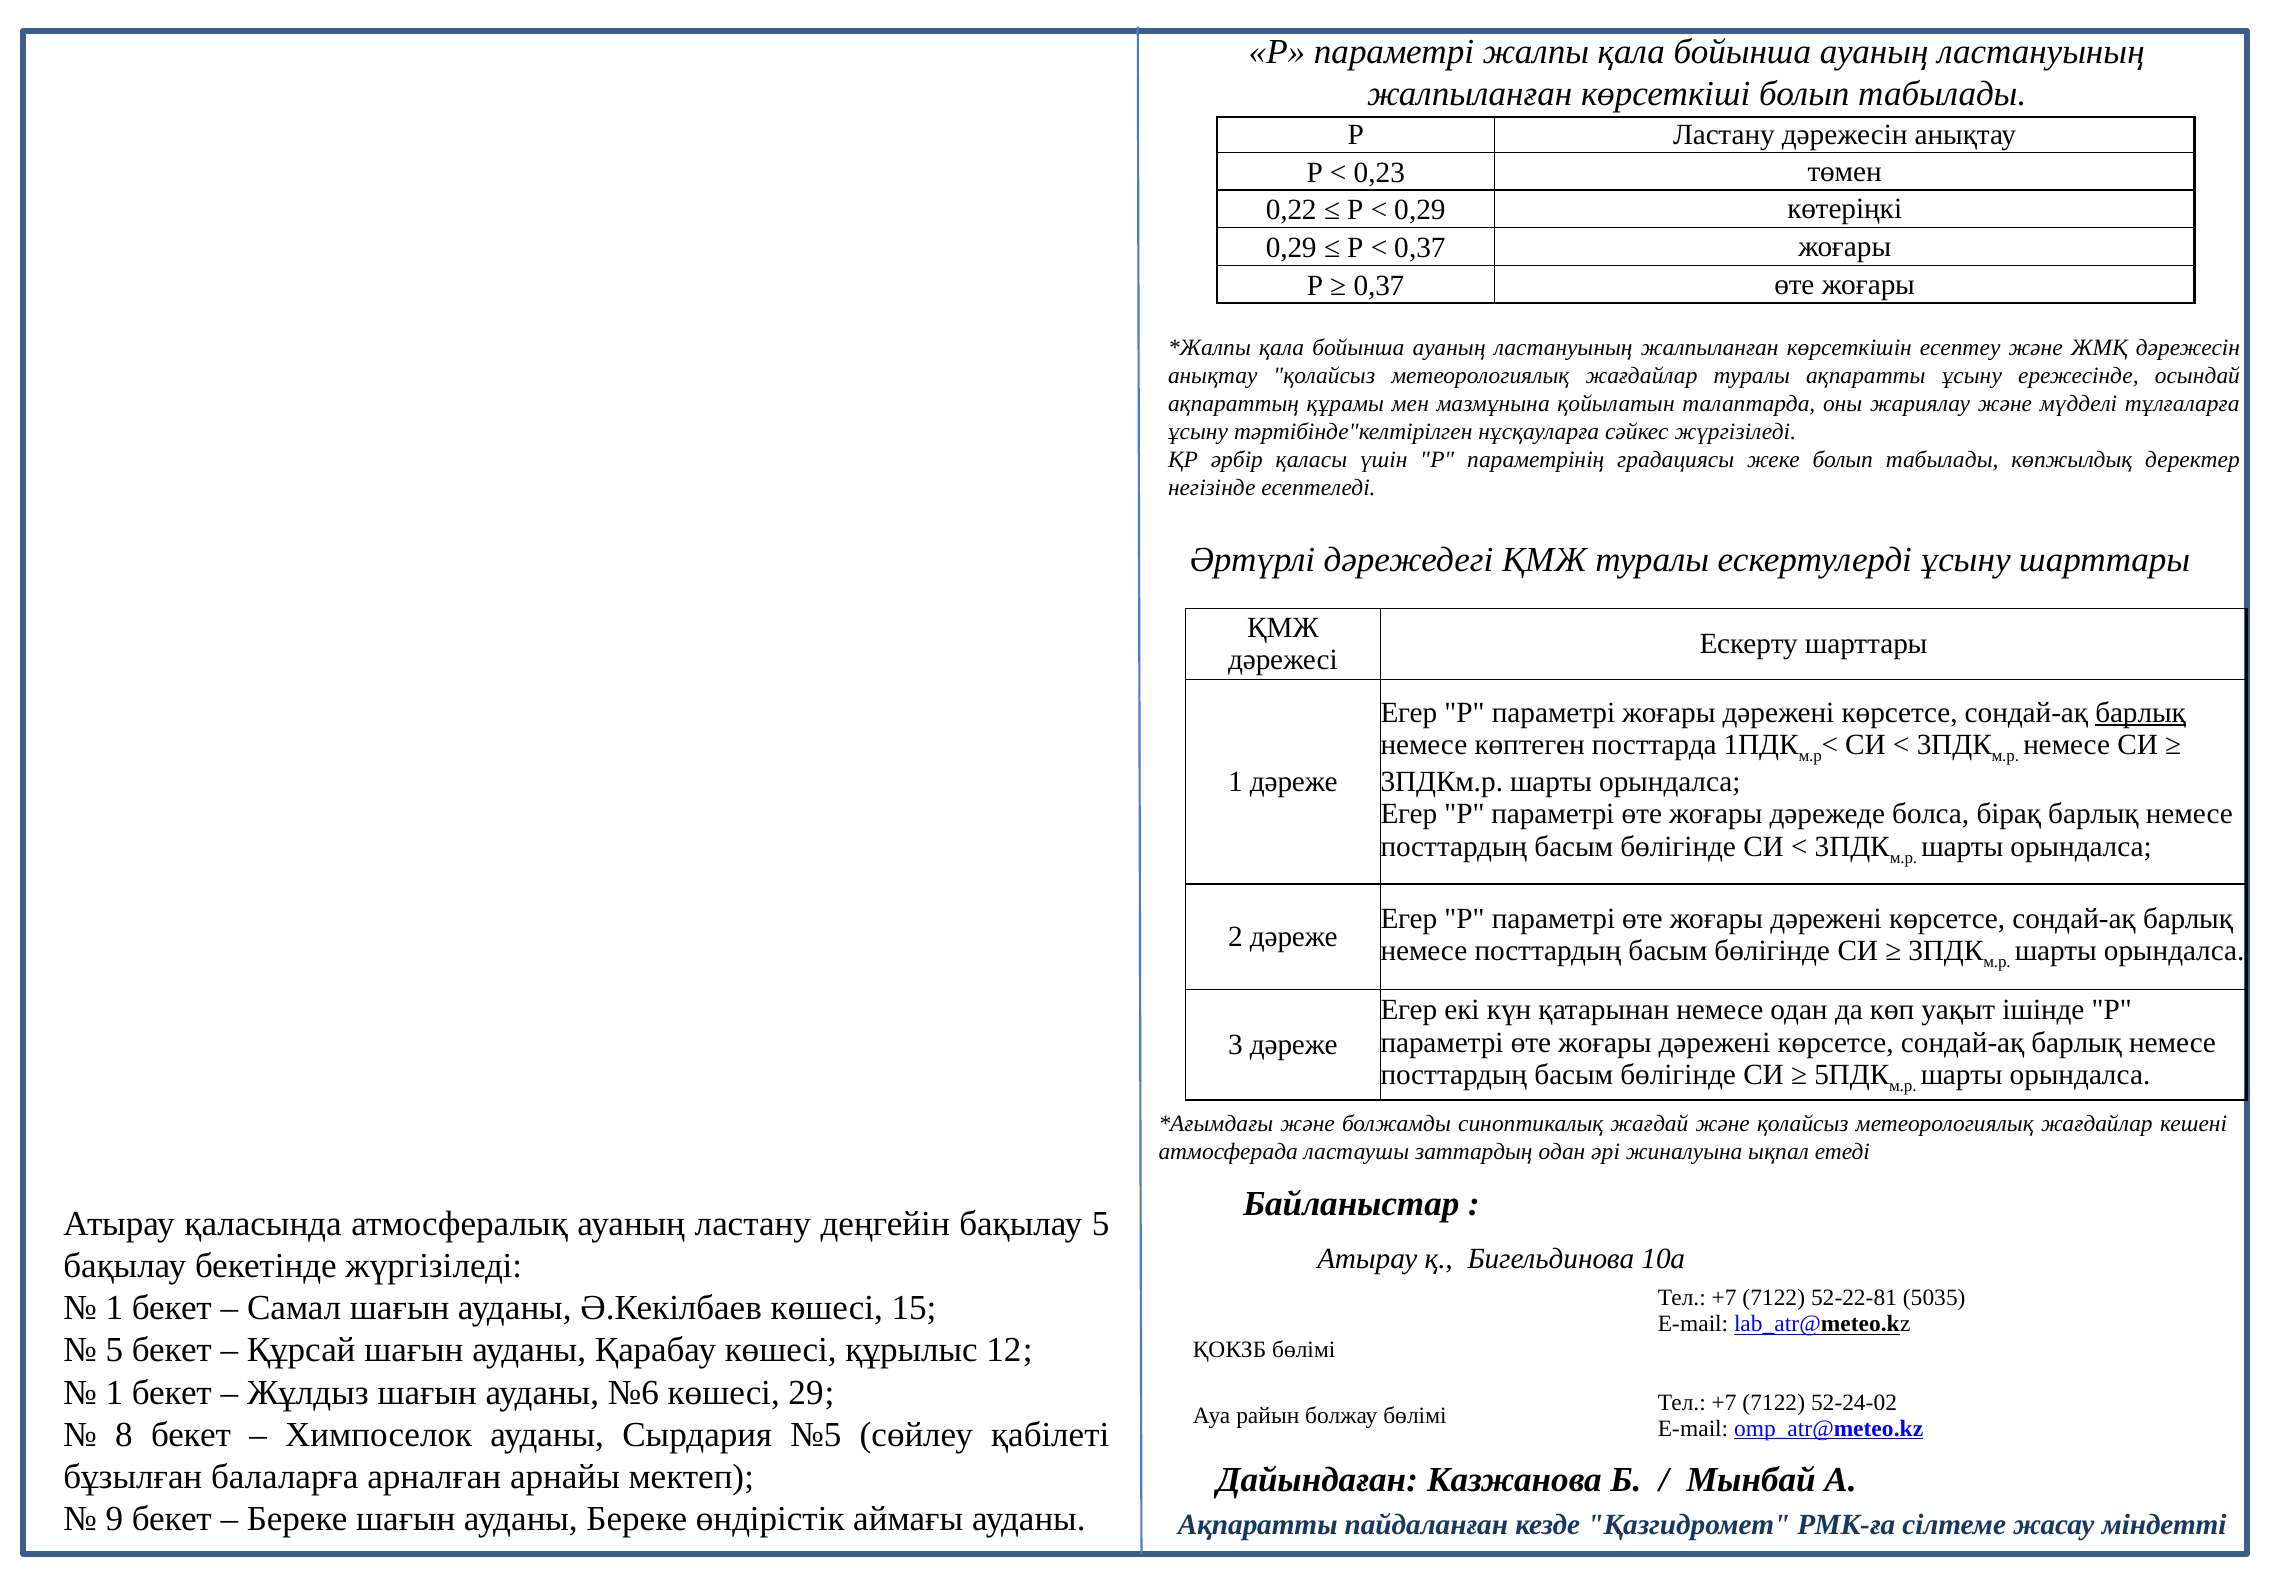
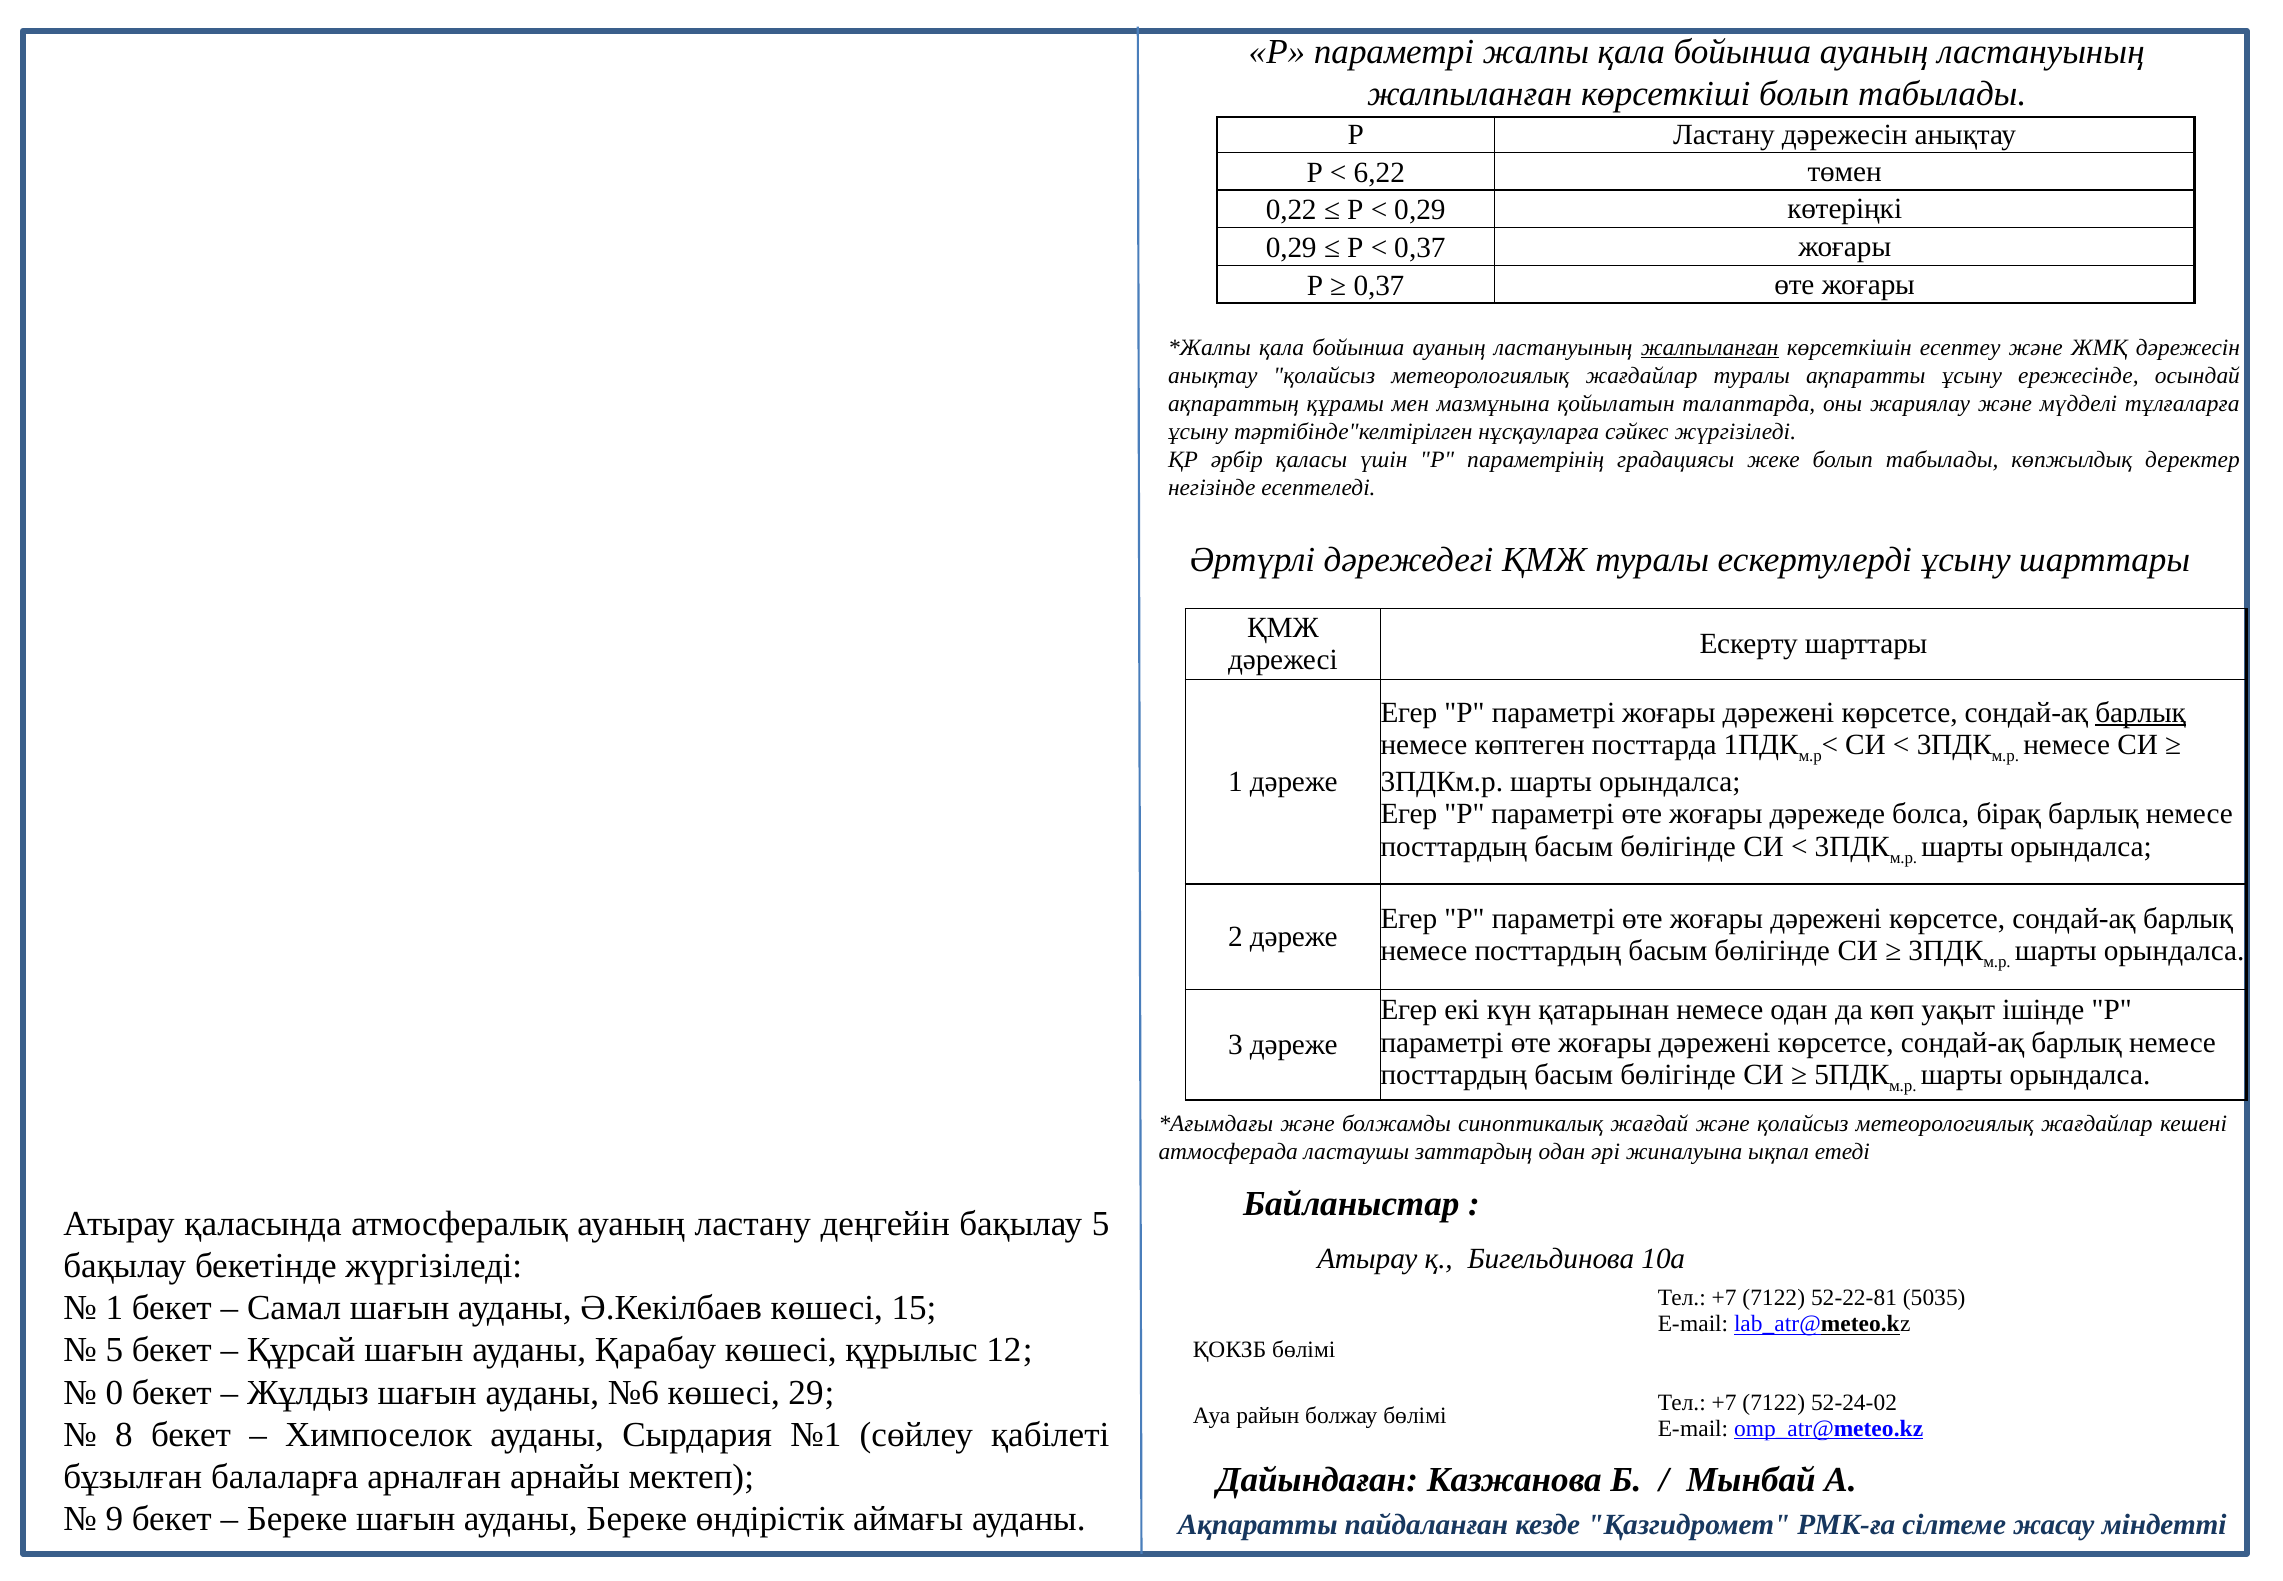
0,23: 0,23 -> 6,22
жалпыланған at (1710, 348) underline: none -> present
1 at (114, 1392): 1 -> 0
№5: №5 -> №1
